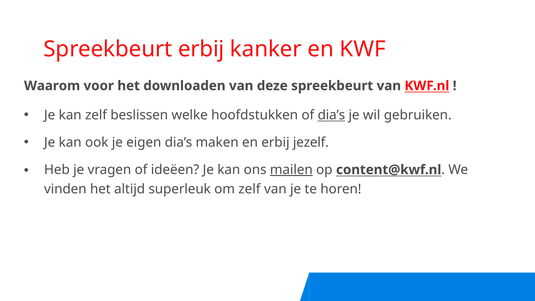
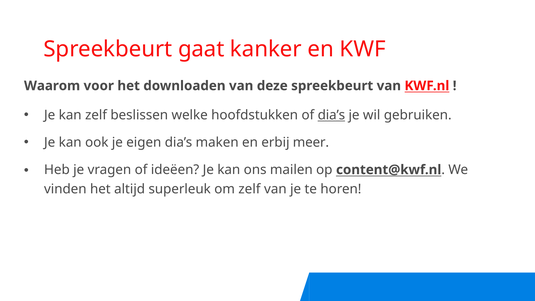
Spreekbeurt erbij: erbij -> gaat
jezelf: jezelf -> meer
mailen underline: present -> none
